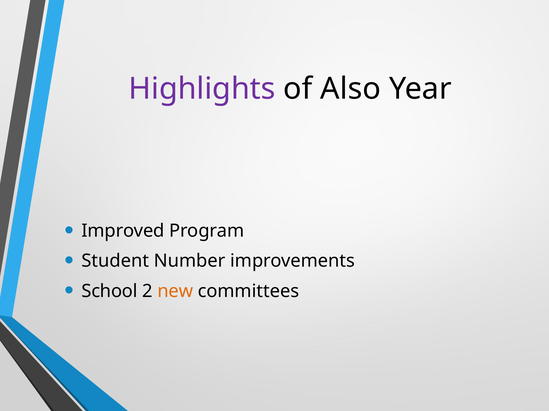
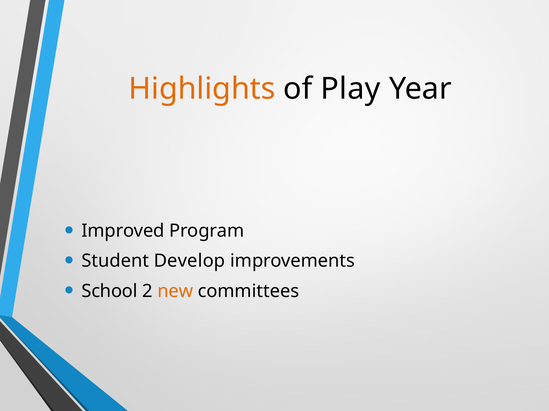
Highlights colour: purple -> orange
Also: Also -> Play
Number: Number -> Develop
